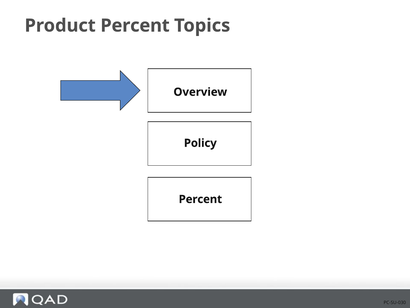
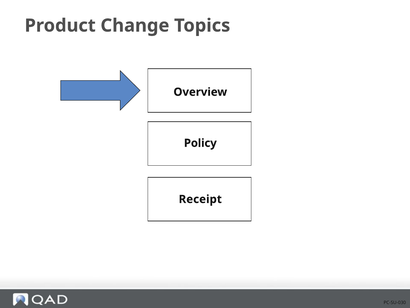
Product Percent: Percent -> Change
Percent at (200, 199): Percent -> Receipt
